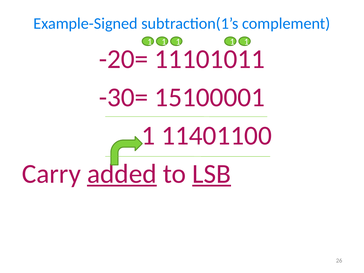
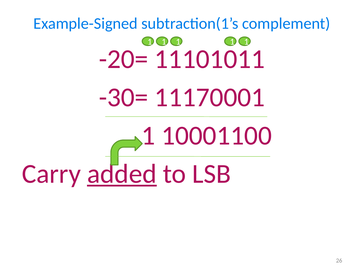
15100001: 15100001 -> 11170001
11401100: 11401100 -> 10001100
LSB underline: present -> none
